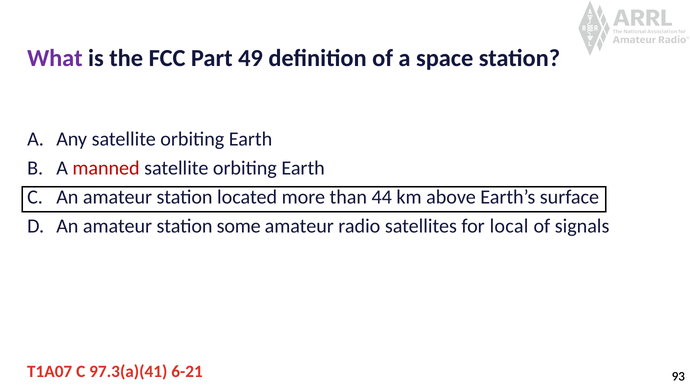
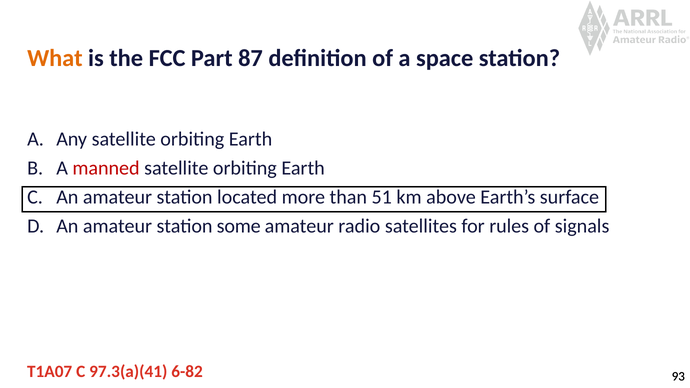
What colour: purple -> orange
49: 49 -> 87
44: 44 -> 51
local: local -> rules
6-21: 6-21 -> 6-82
